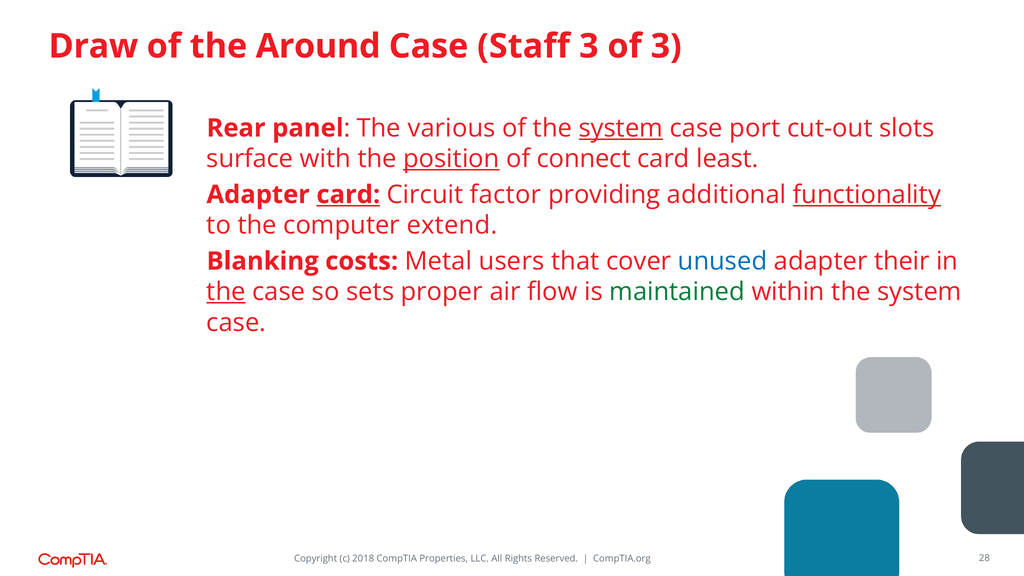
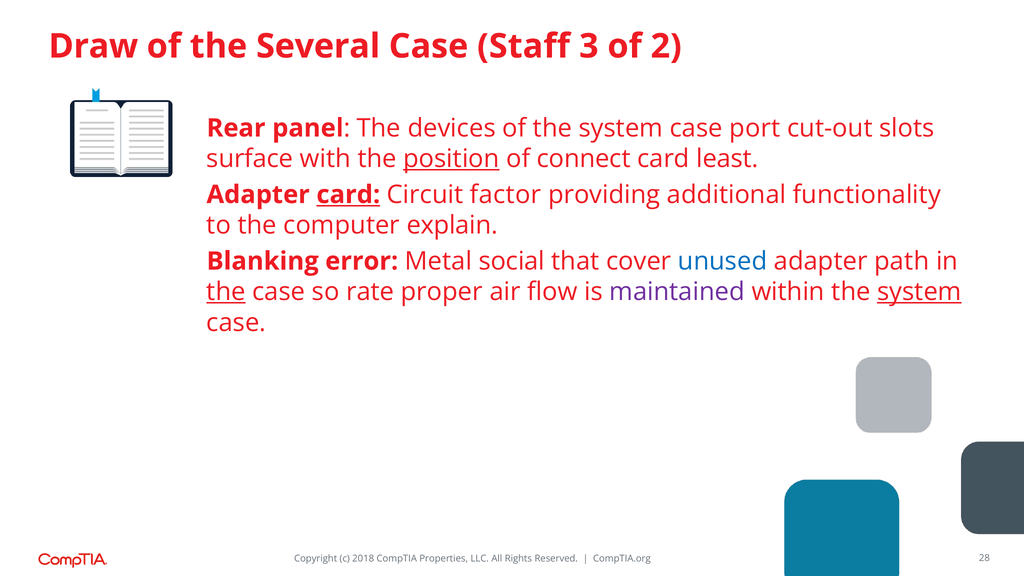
Around: Around -> Several
of 3: 3 -> 2
various: various -> devices
system at (621, 128) underline: present -> none
functionality underline: present -> none
extend: extend -> explain
costs: costs -> error
users: users -> social
their: their -> path
sets: sets -> rate
maintained colour: green -> purple
system at (919, 292) underline: none -> present
